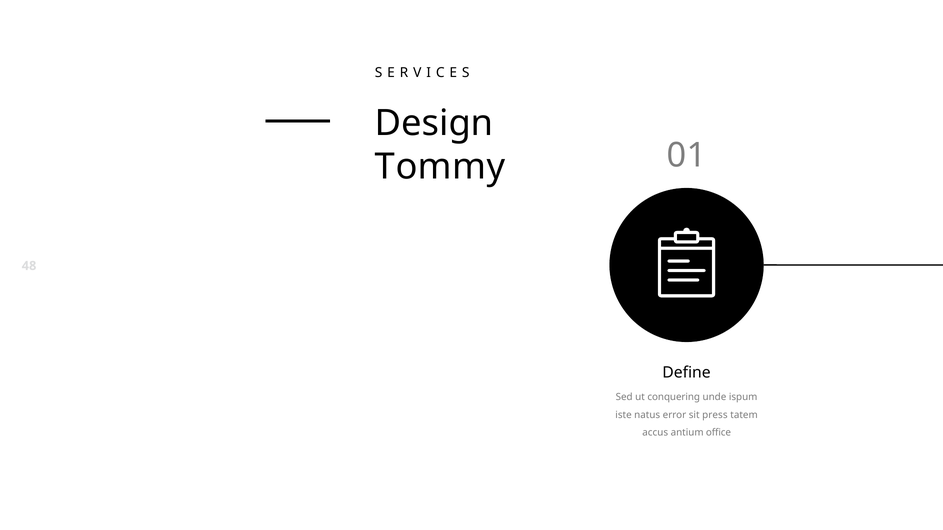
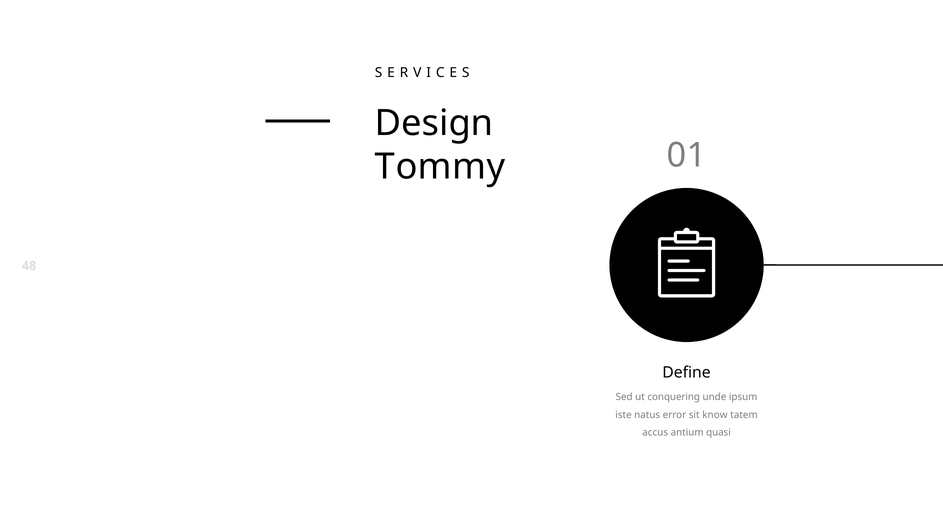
ispum: ispum -> ipsum
press: press -> know
office: office -> quasi
